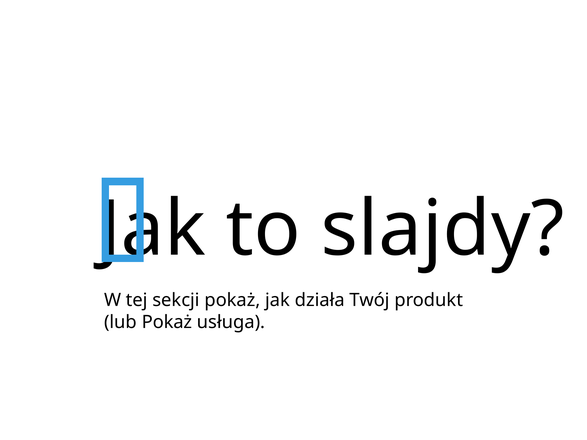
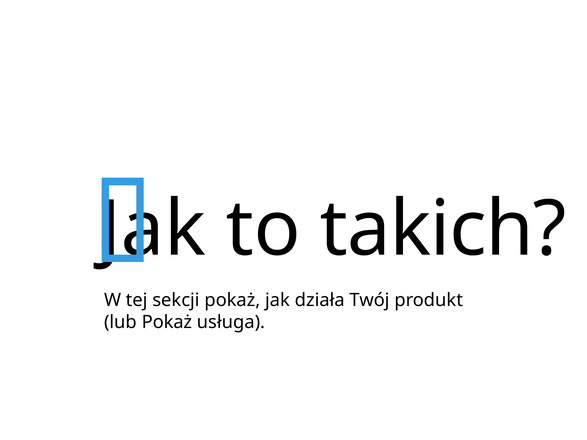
slajdy: slajdy -> takich
